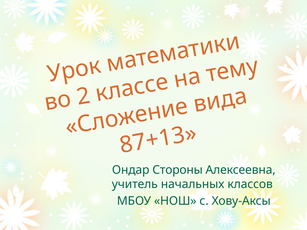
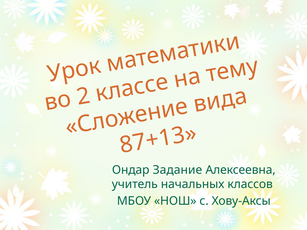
Стороны: Стороны -> Задание
